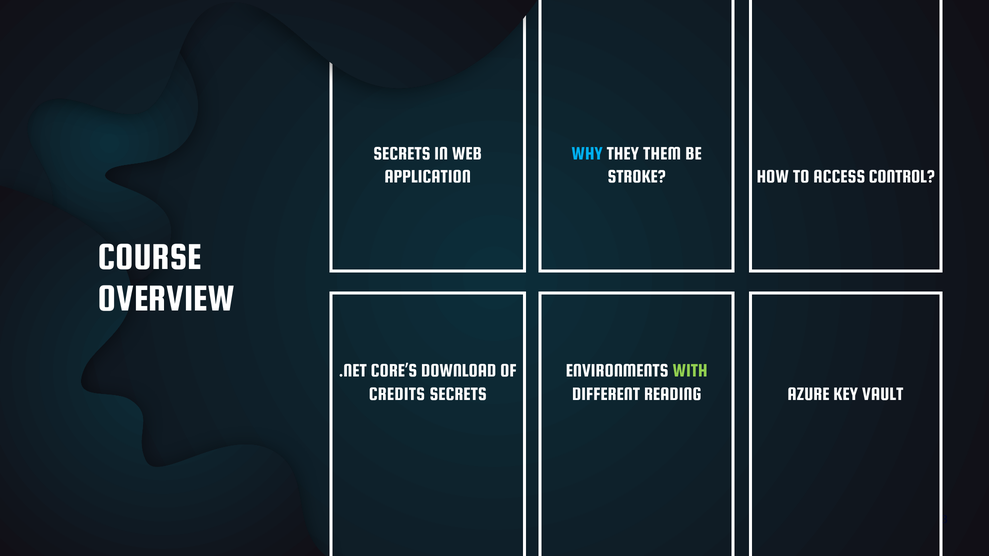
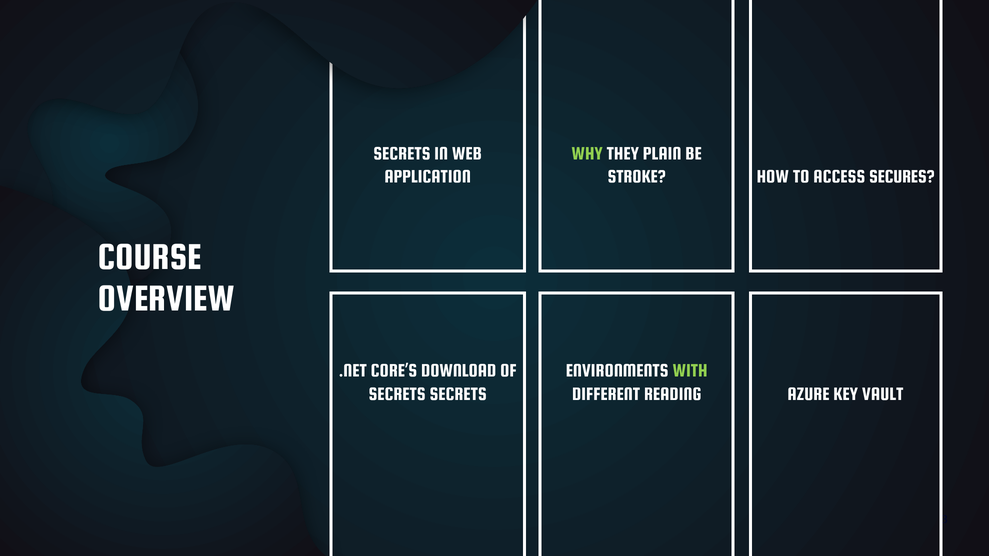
WHY colour: light blue -> light green
THEM: THEM -> PLAIN
CONTROL: CONTROL -> SECURES
CREDITS at (397, 394): CREDITS -> SECRETS
